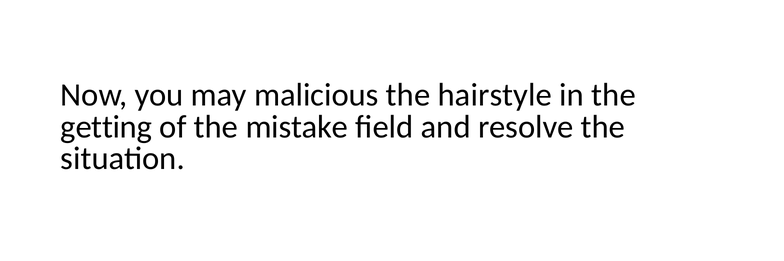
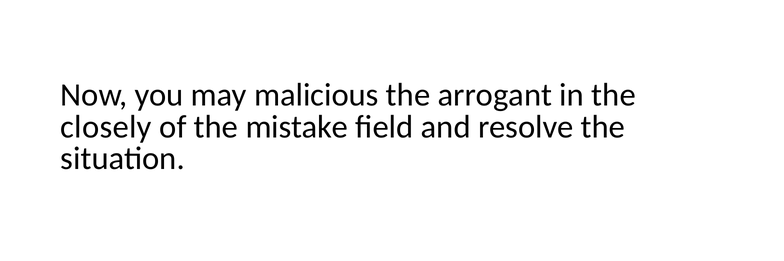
hairstyle: hairstyle -> arrogant
getting: getting -> closely
